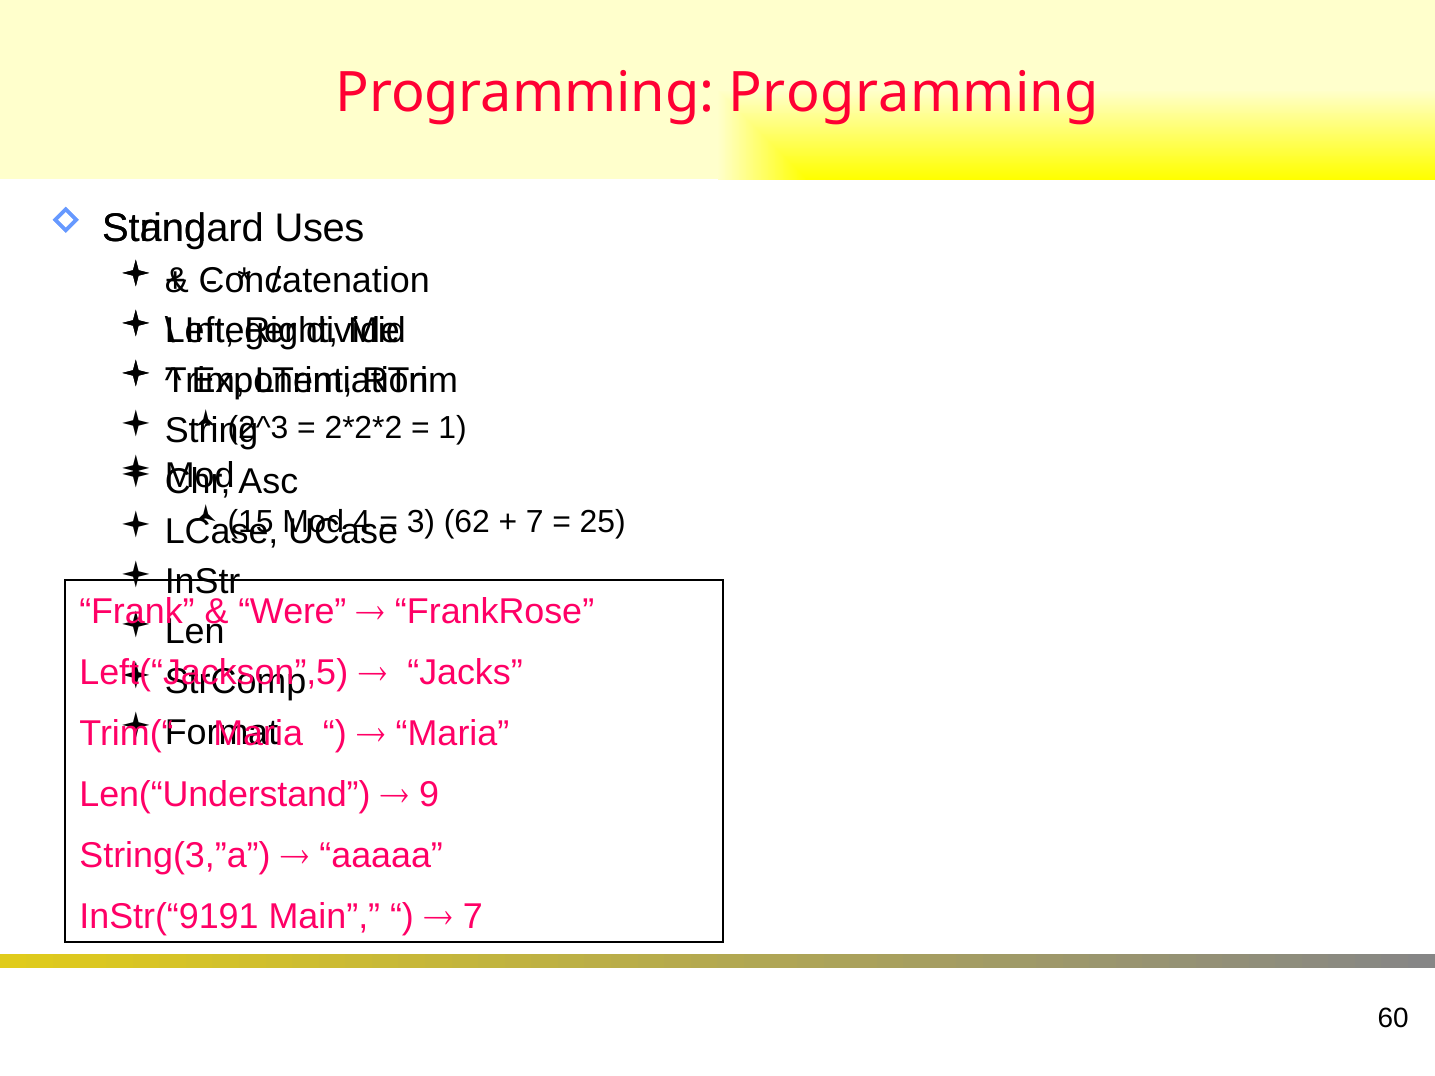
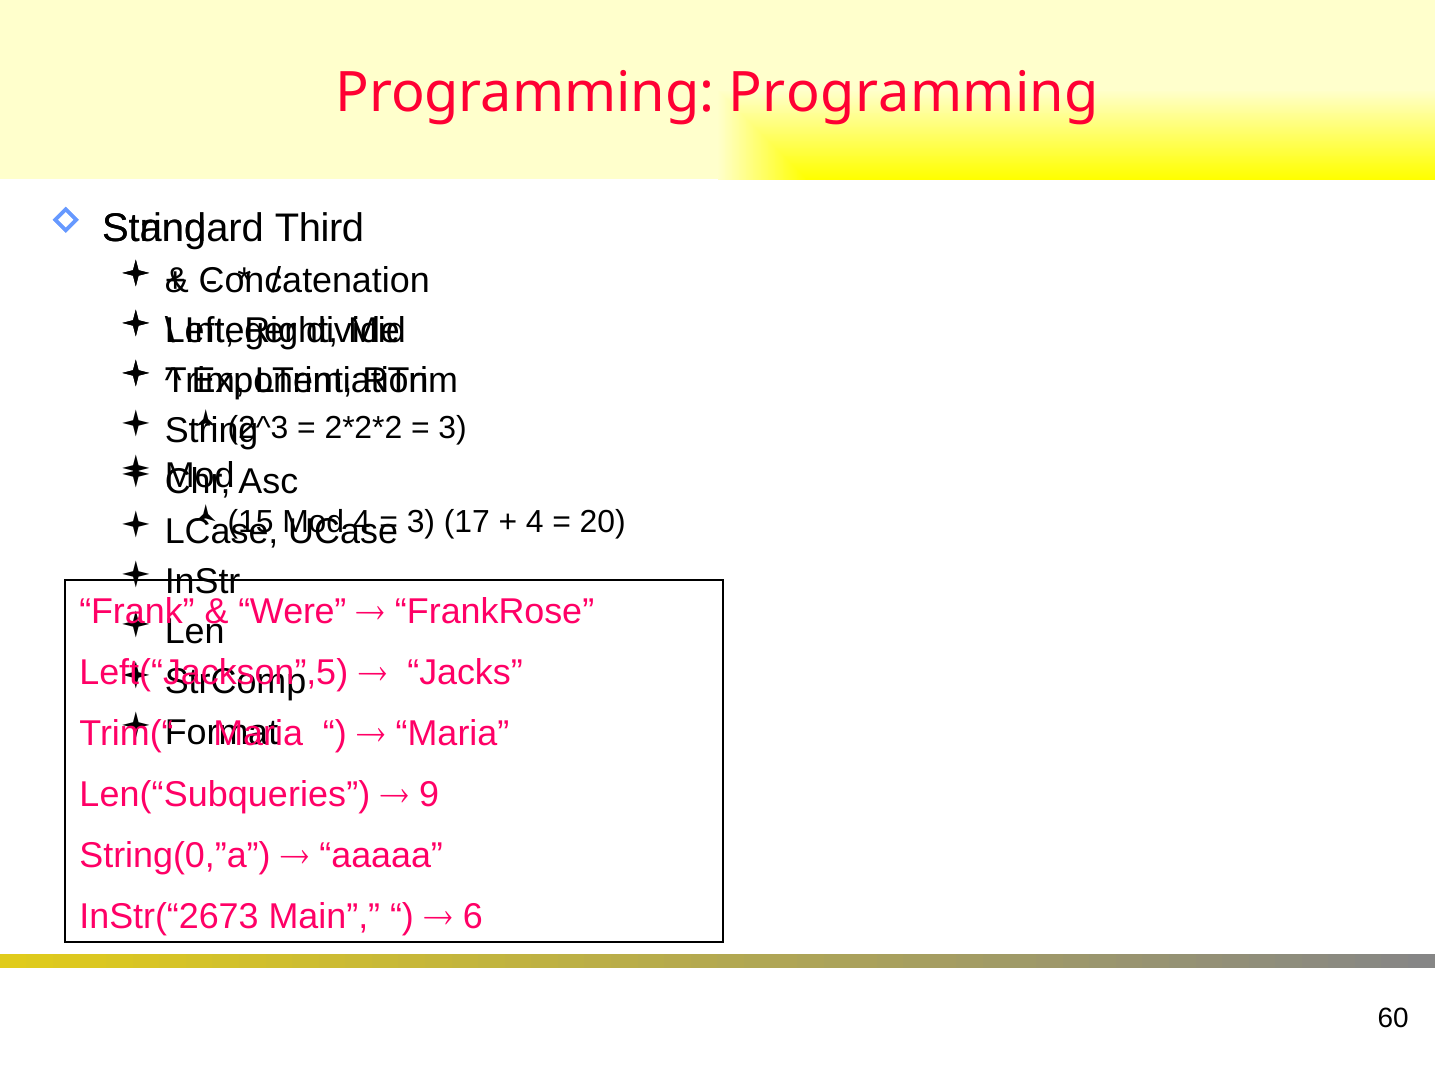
Uses: Uses -> Third
1 at (453, 428): 1 -> 3
62: 62 -> 17
7 at (535, 522): 7 -> 4
25: 25 -> 20
Len(“Understand: Len(“Understand -> Len(“Subqueries
String(3,”a: String(3,”a -> String(0,”a
InStr(“9191: InStr(“9191 -> InStr(“2673
7 at (473, 916): 7 -> 6
